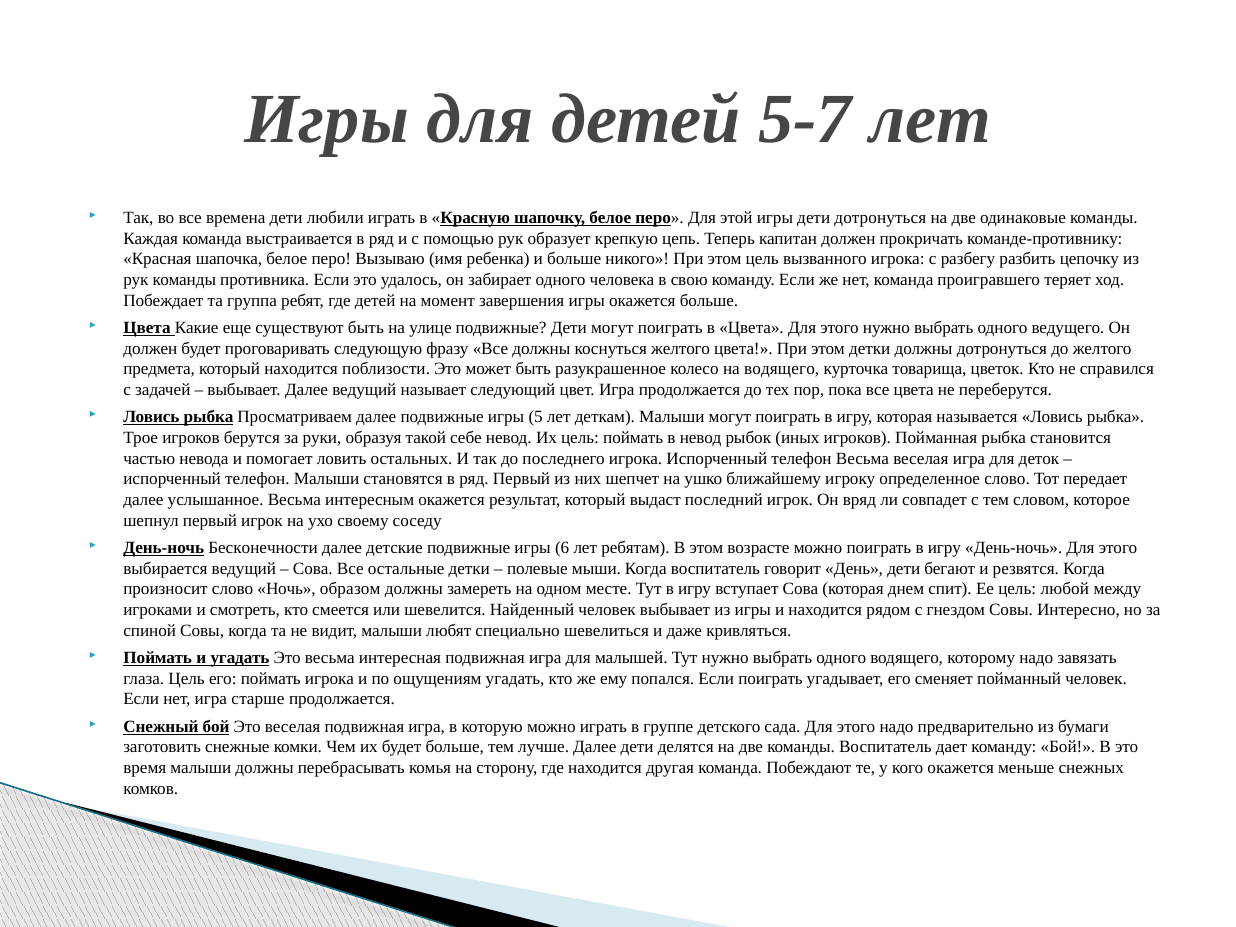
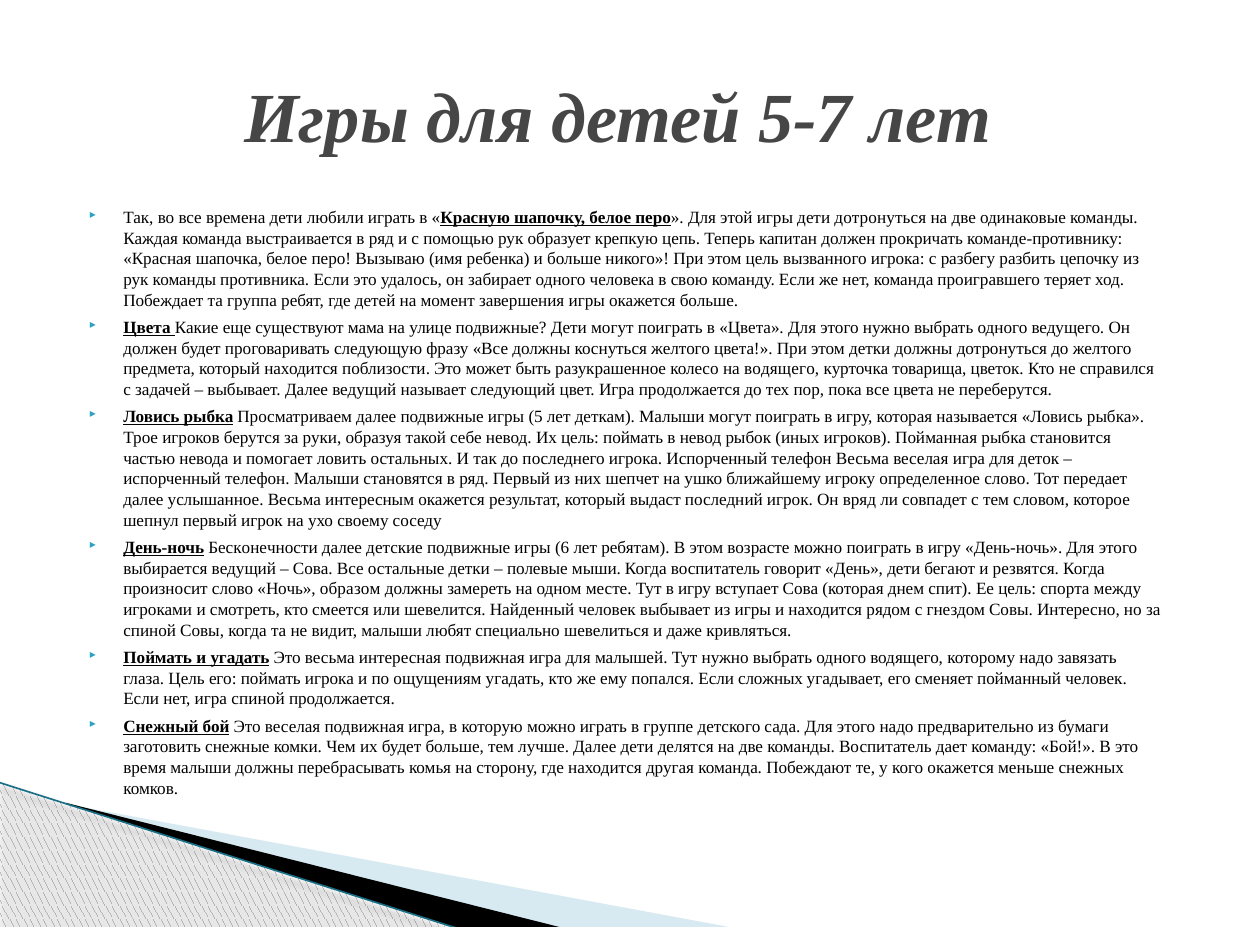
существуют быть: быть -> мама
любой: любой -> спорта
Если поиграть: поиграть -> сложных
игра старше: старше -> спиной
